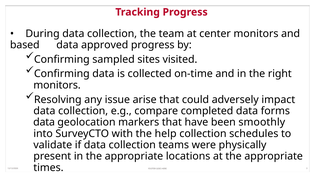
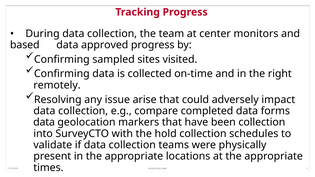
monitors at (57, 85): monitors -> remotely
been smoothly: smoothly -> collection
help: help -> hold
